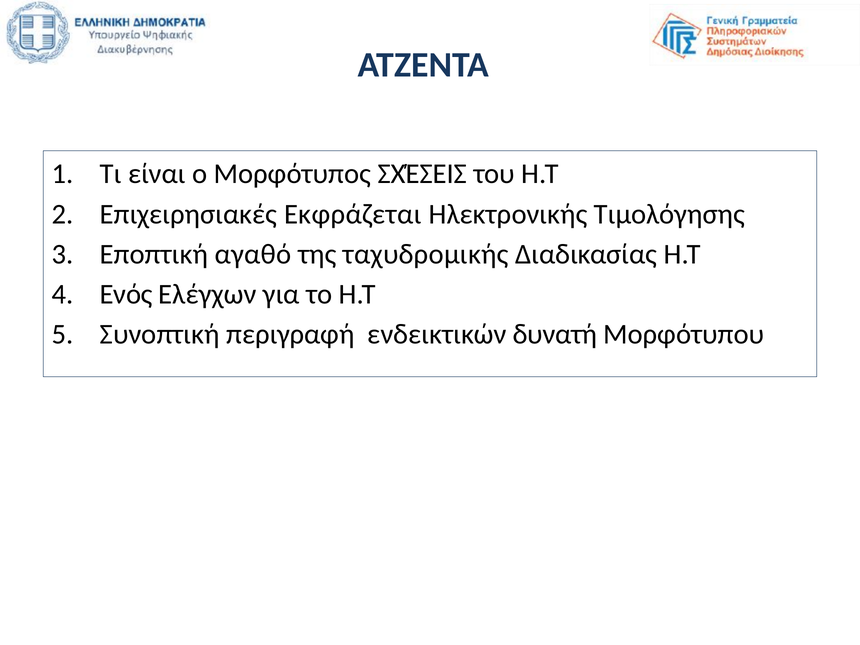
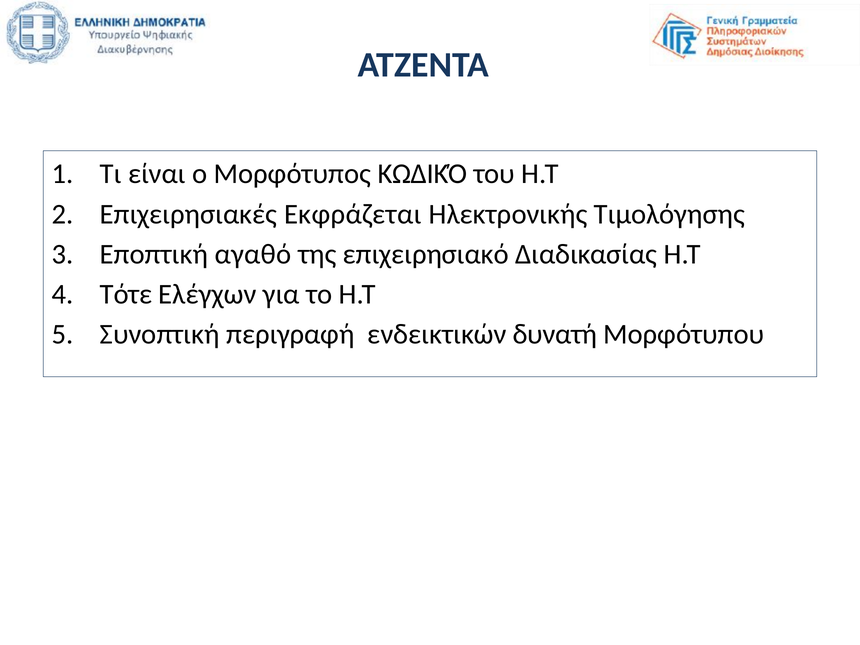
ΣΧΈΣΕΙΣ: ΣΧΈΣΕΙΣ -> ΚΩΔΙΚΌ
ταχυδρομικής: ταχυδρομικής -> επιχειρησιακό
Ενός: Ενός -> Τότε
